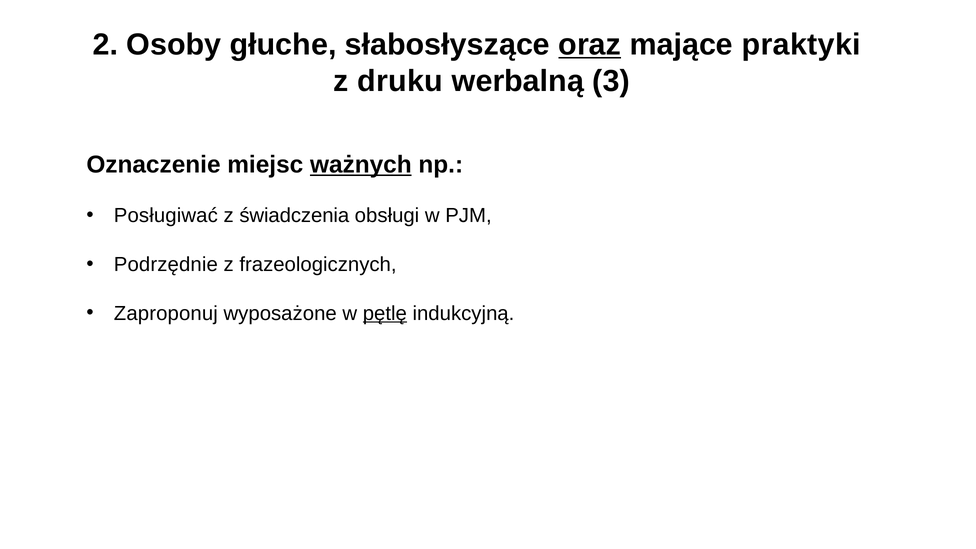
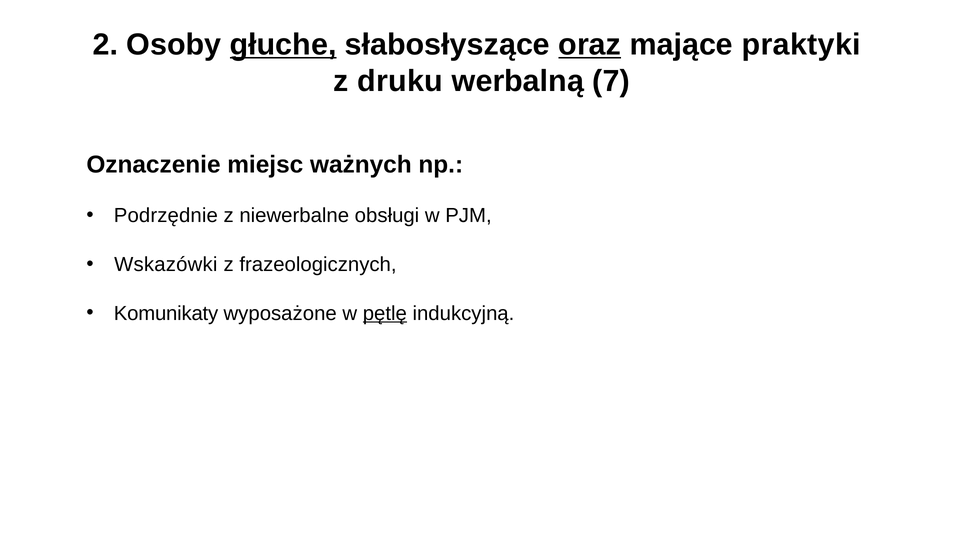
głuche underline: none -> present
3: 3 -> 7
ważnych underline: present -> none
Posługiwać: Posługiwać -> Podrzędnie
świadczenia: świadczenia -> niewerbalne
Podrzędnie: Podrzędnie -> Wskazówki
Zaproponuj: Zaproponuj -> Komunikaty
